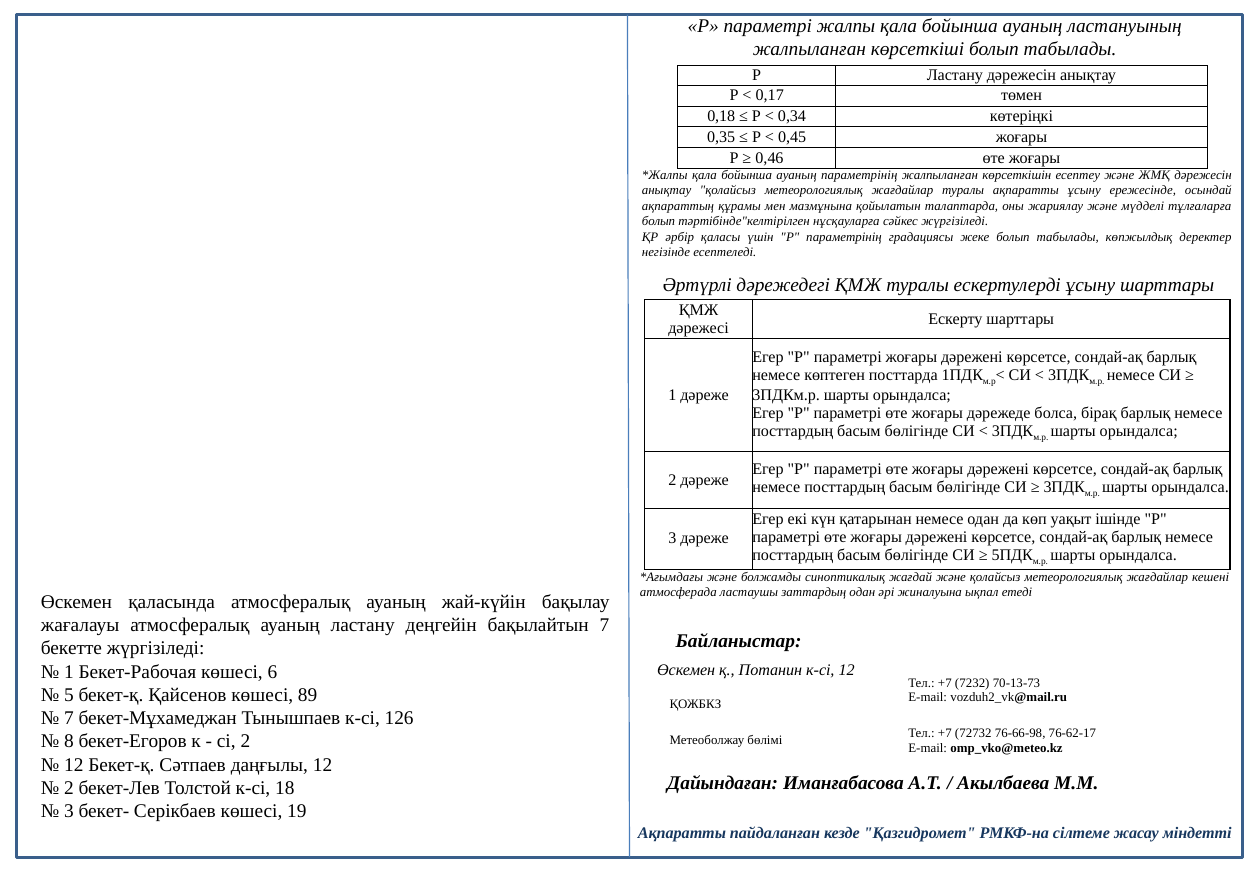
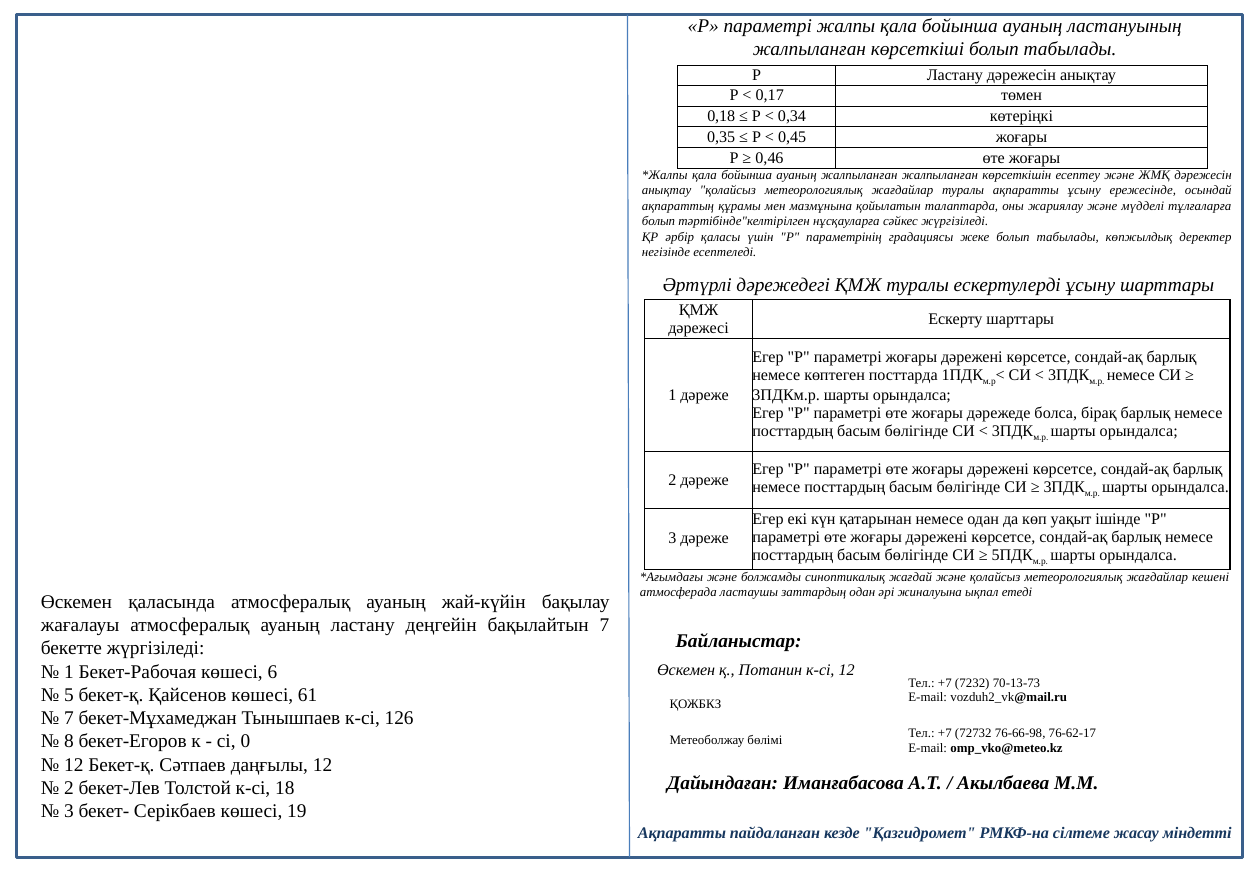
ауаның параметрінің: параметрінің -> жалпыланған
89: 89 -> 61
сі 2: 2 -> 0
